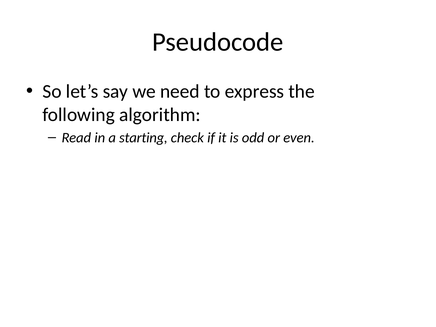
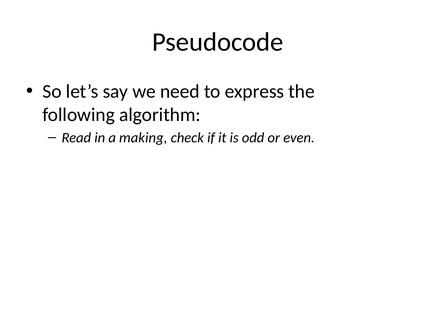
starting: starting -> making
